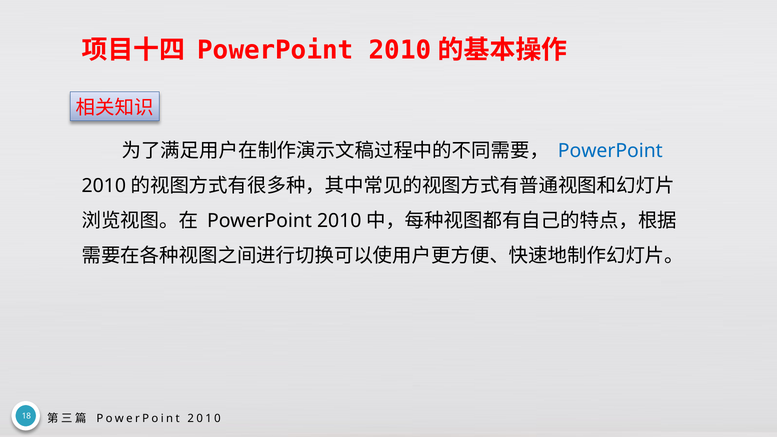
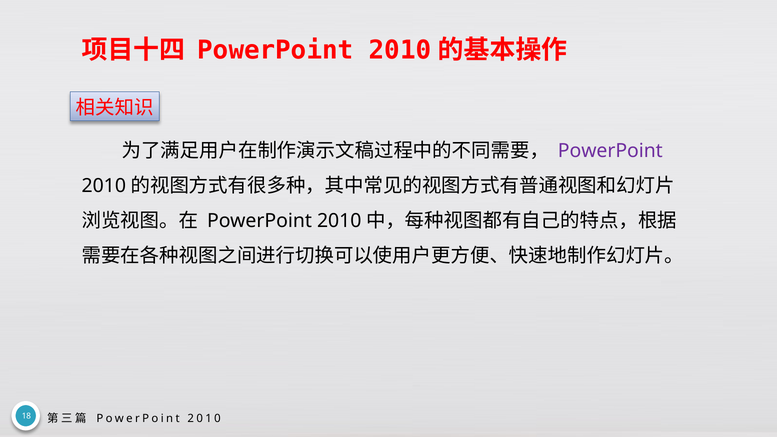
PowerPoint at (610, 151) colour: blue -> purple
